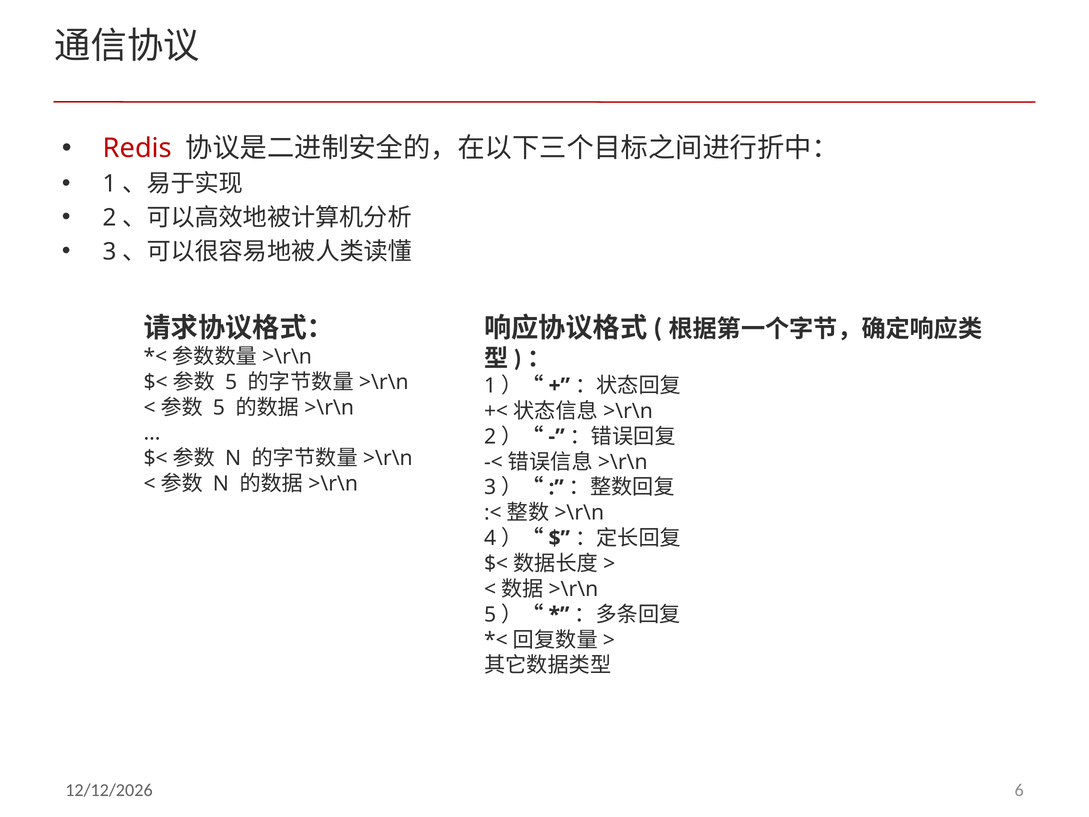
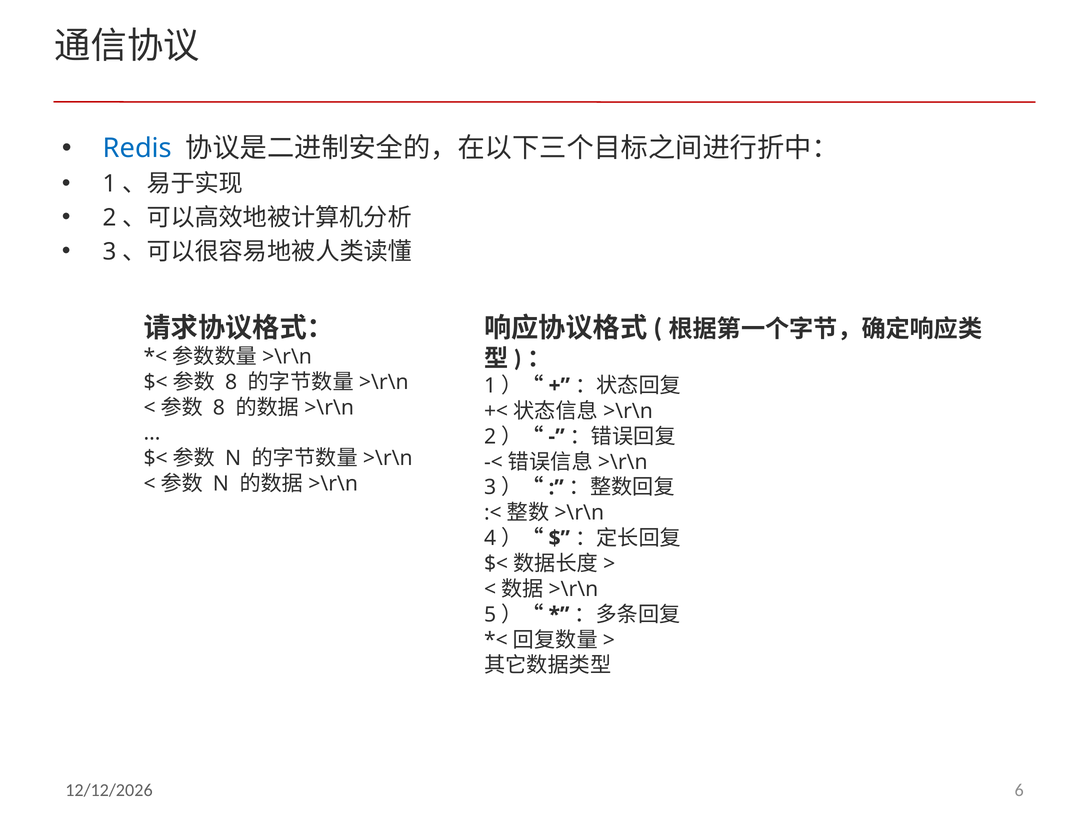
Redis colour: red -> blue
5 at (231, 382): 5 -> 8
5 at (219, 407): 5 -> 8
